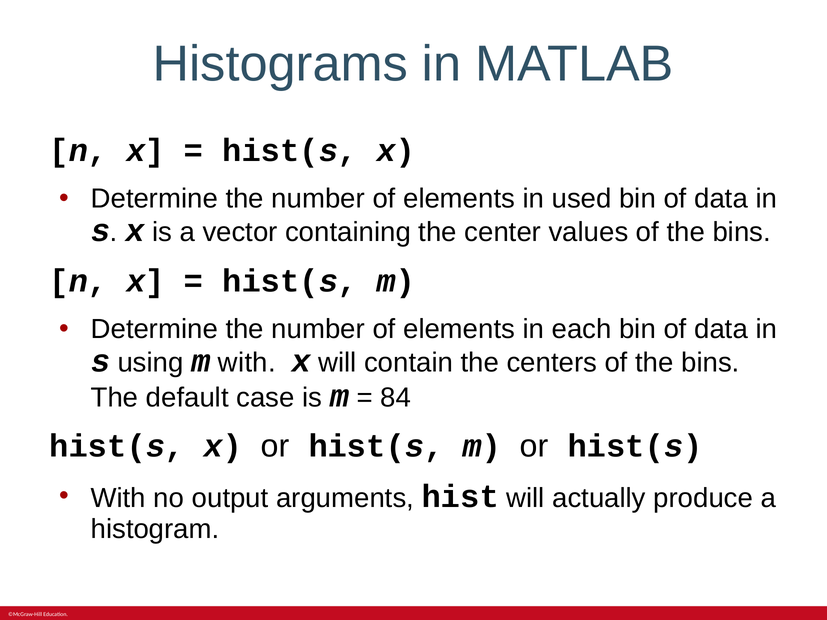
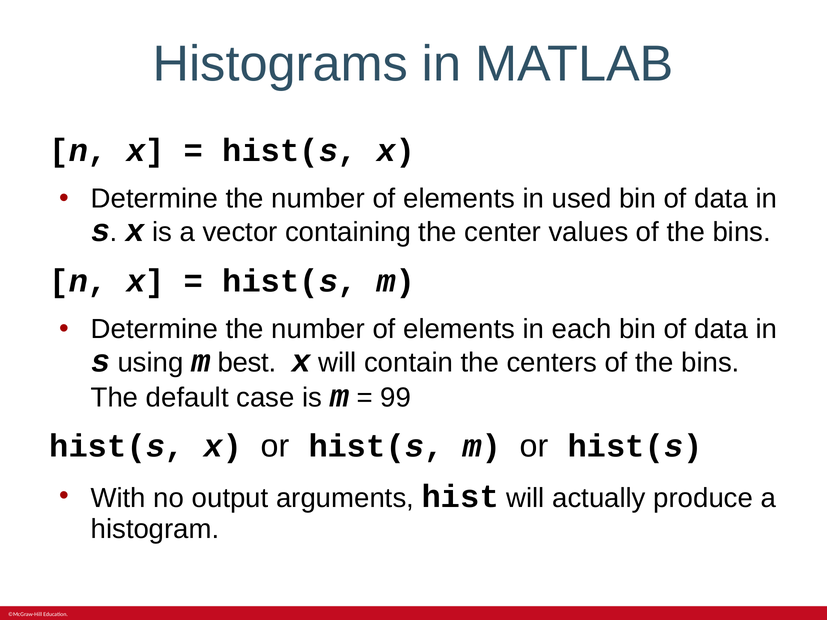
m with: with -> best
84: 84 -> 99
